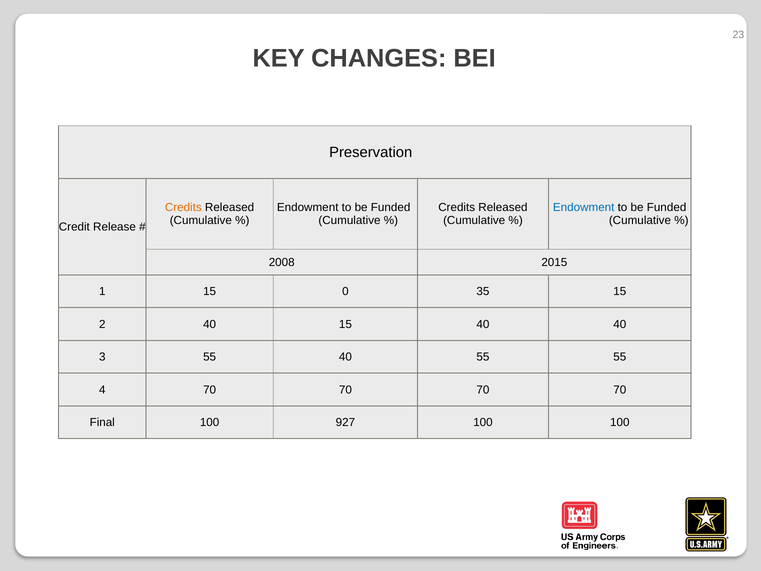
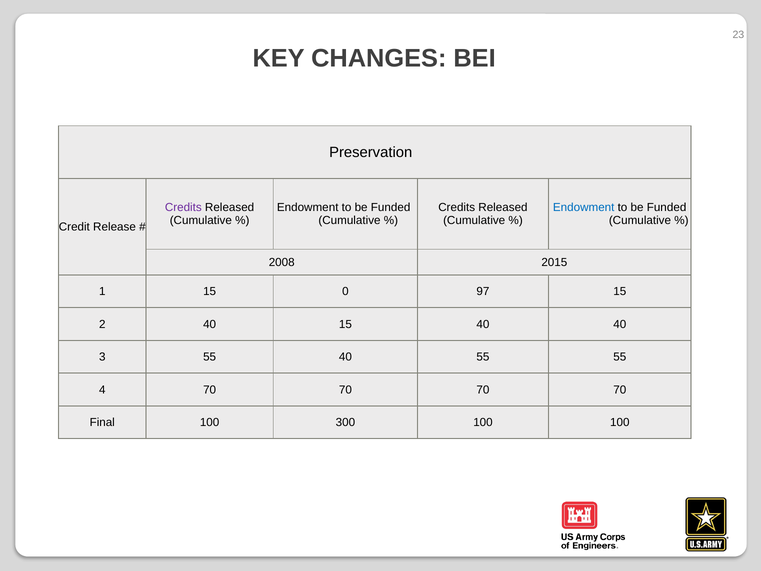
Credits at (183, 207) colour: orange -> purple
35: 35 -> 97
927: 927 -> 300
